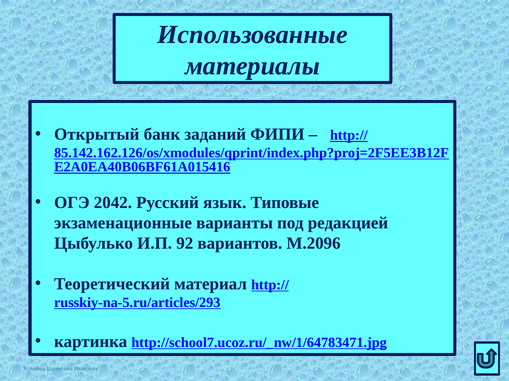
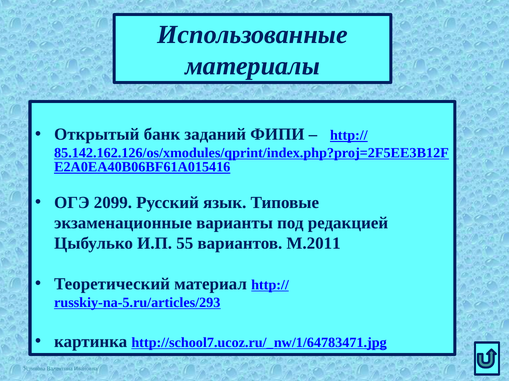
2042: 2042 -> 2099
92: 92 -> 55
М.2096: М.2096 -> М.2011
